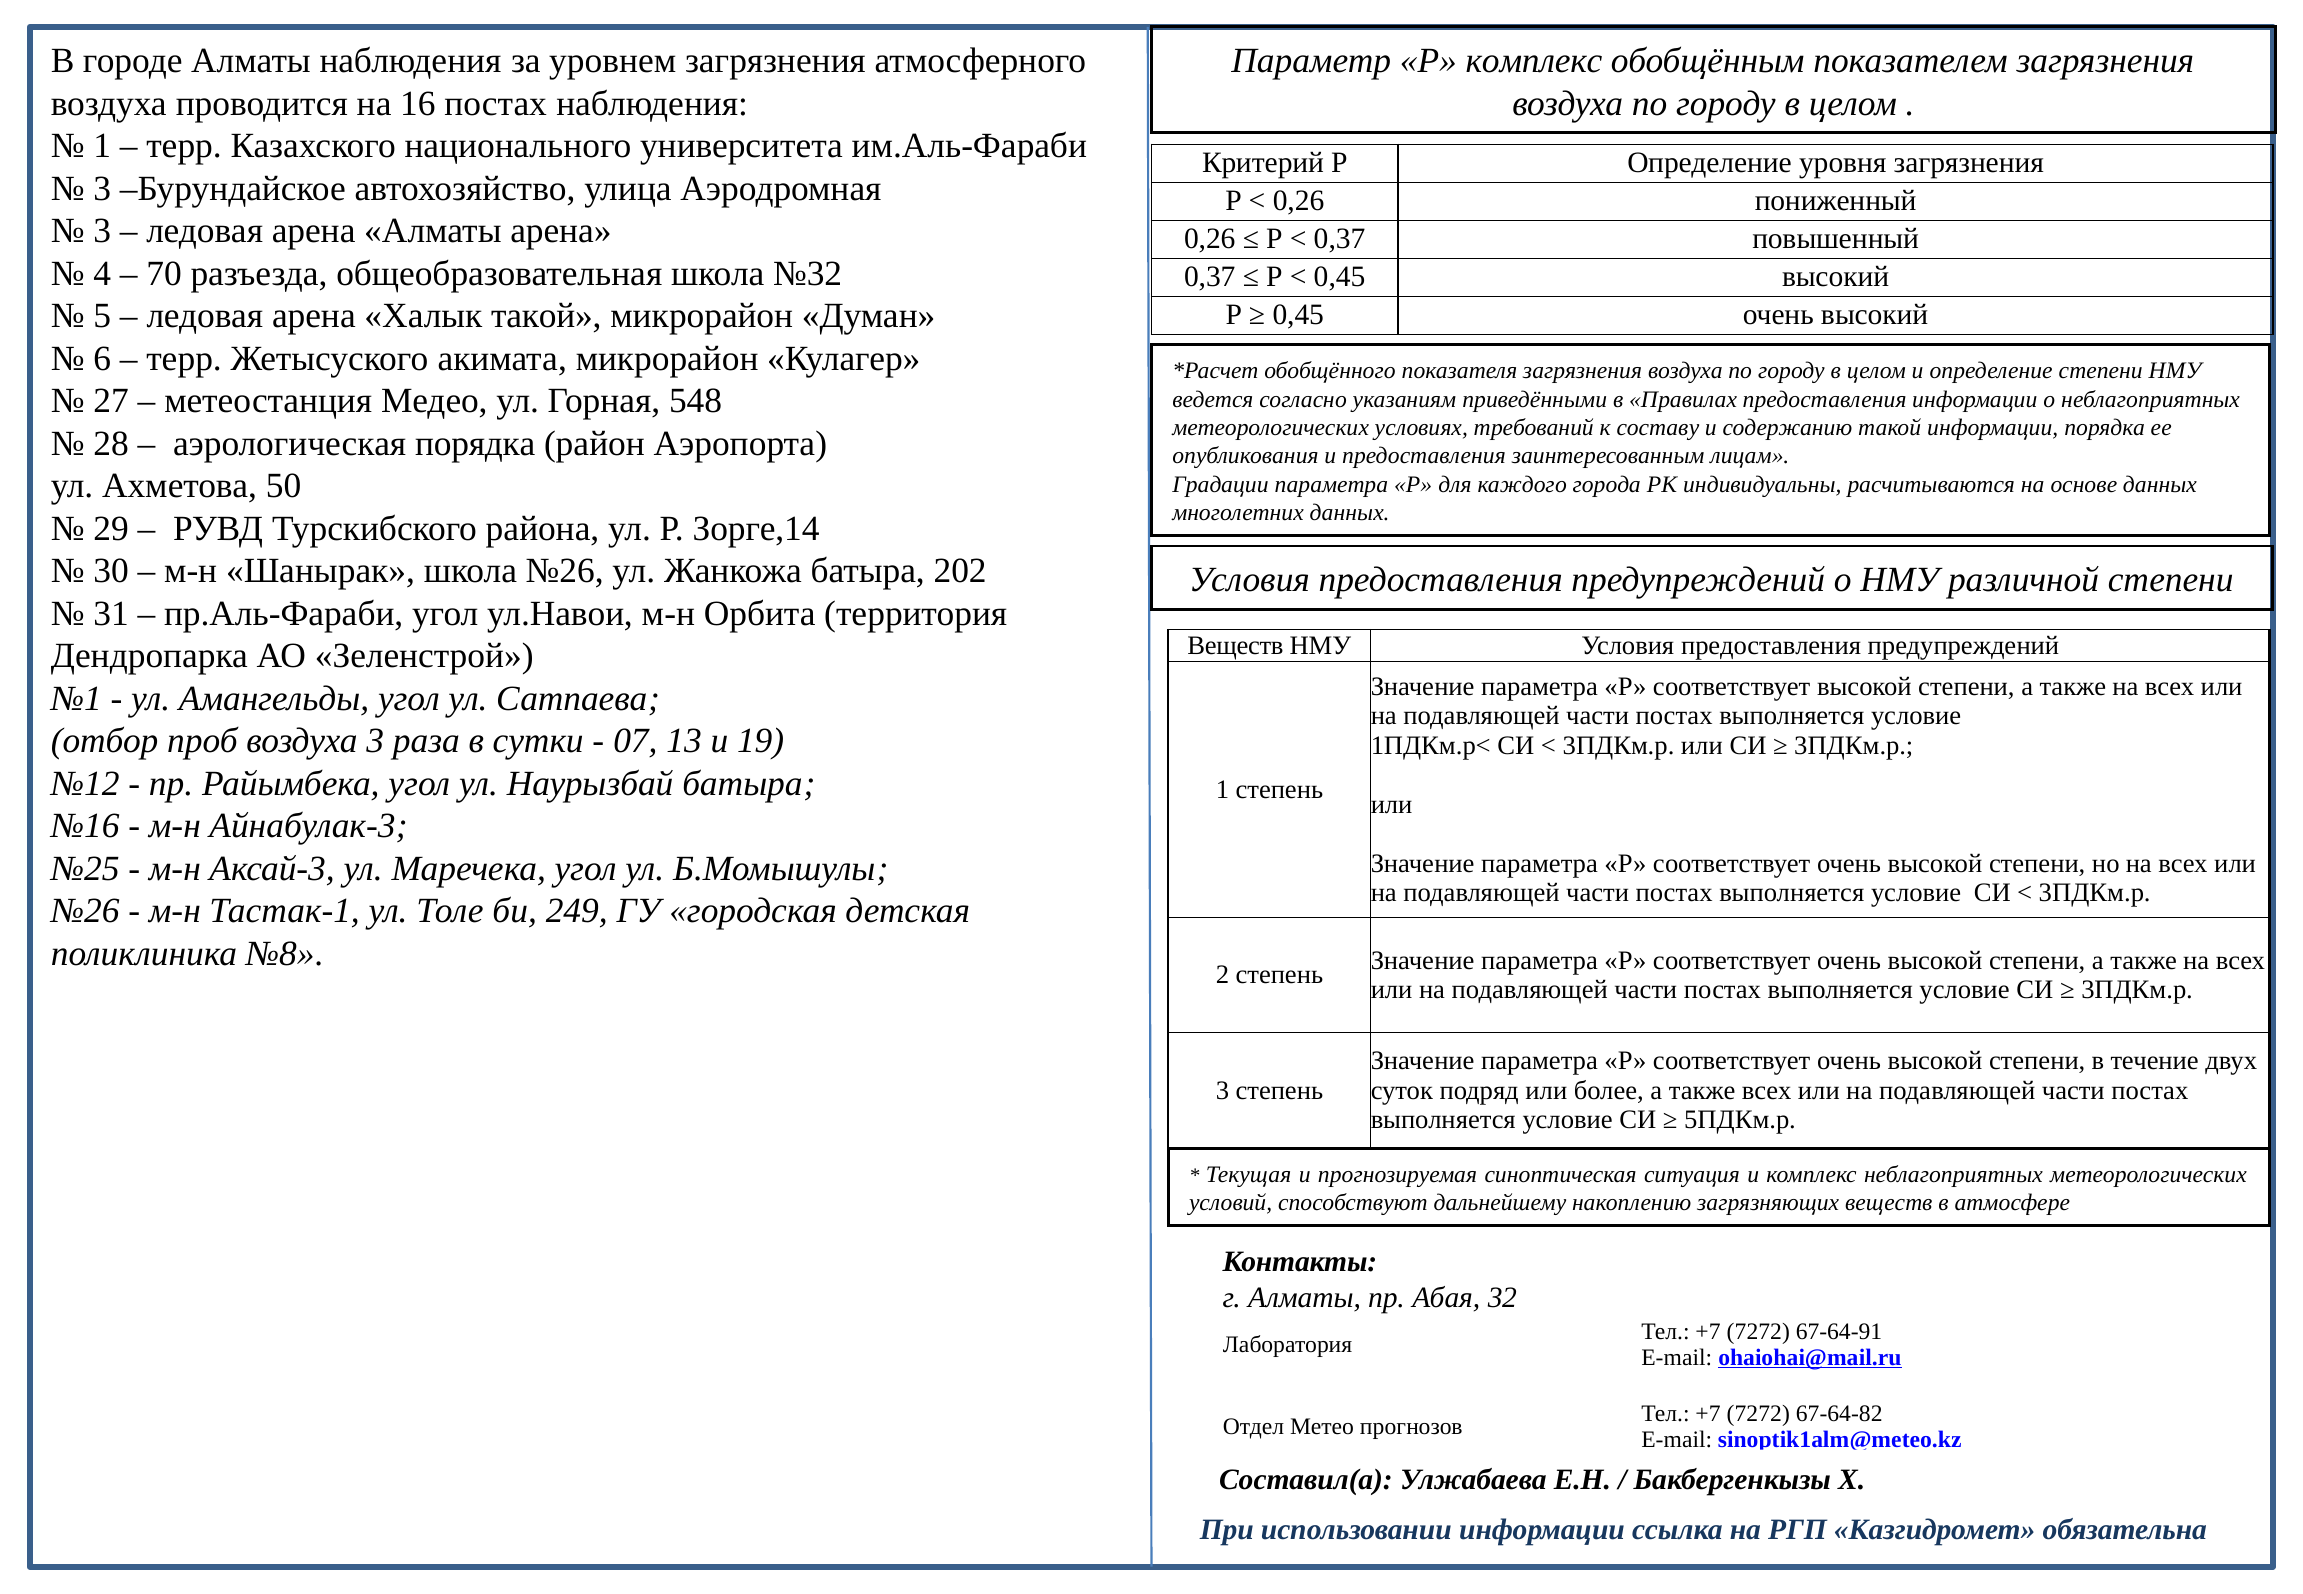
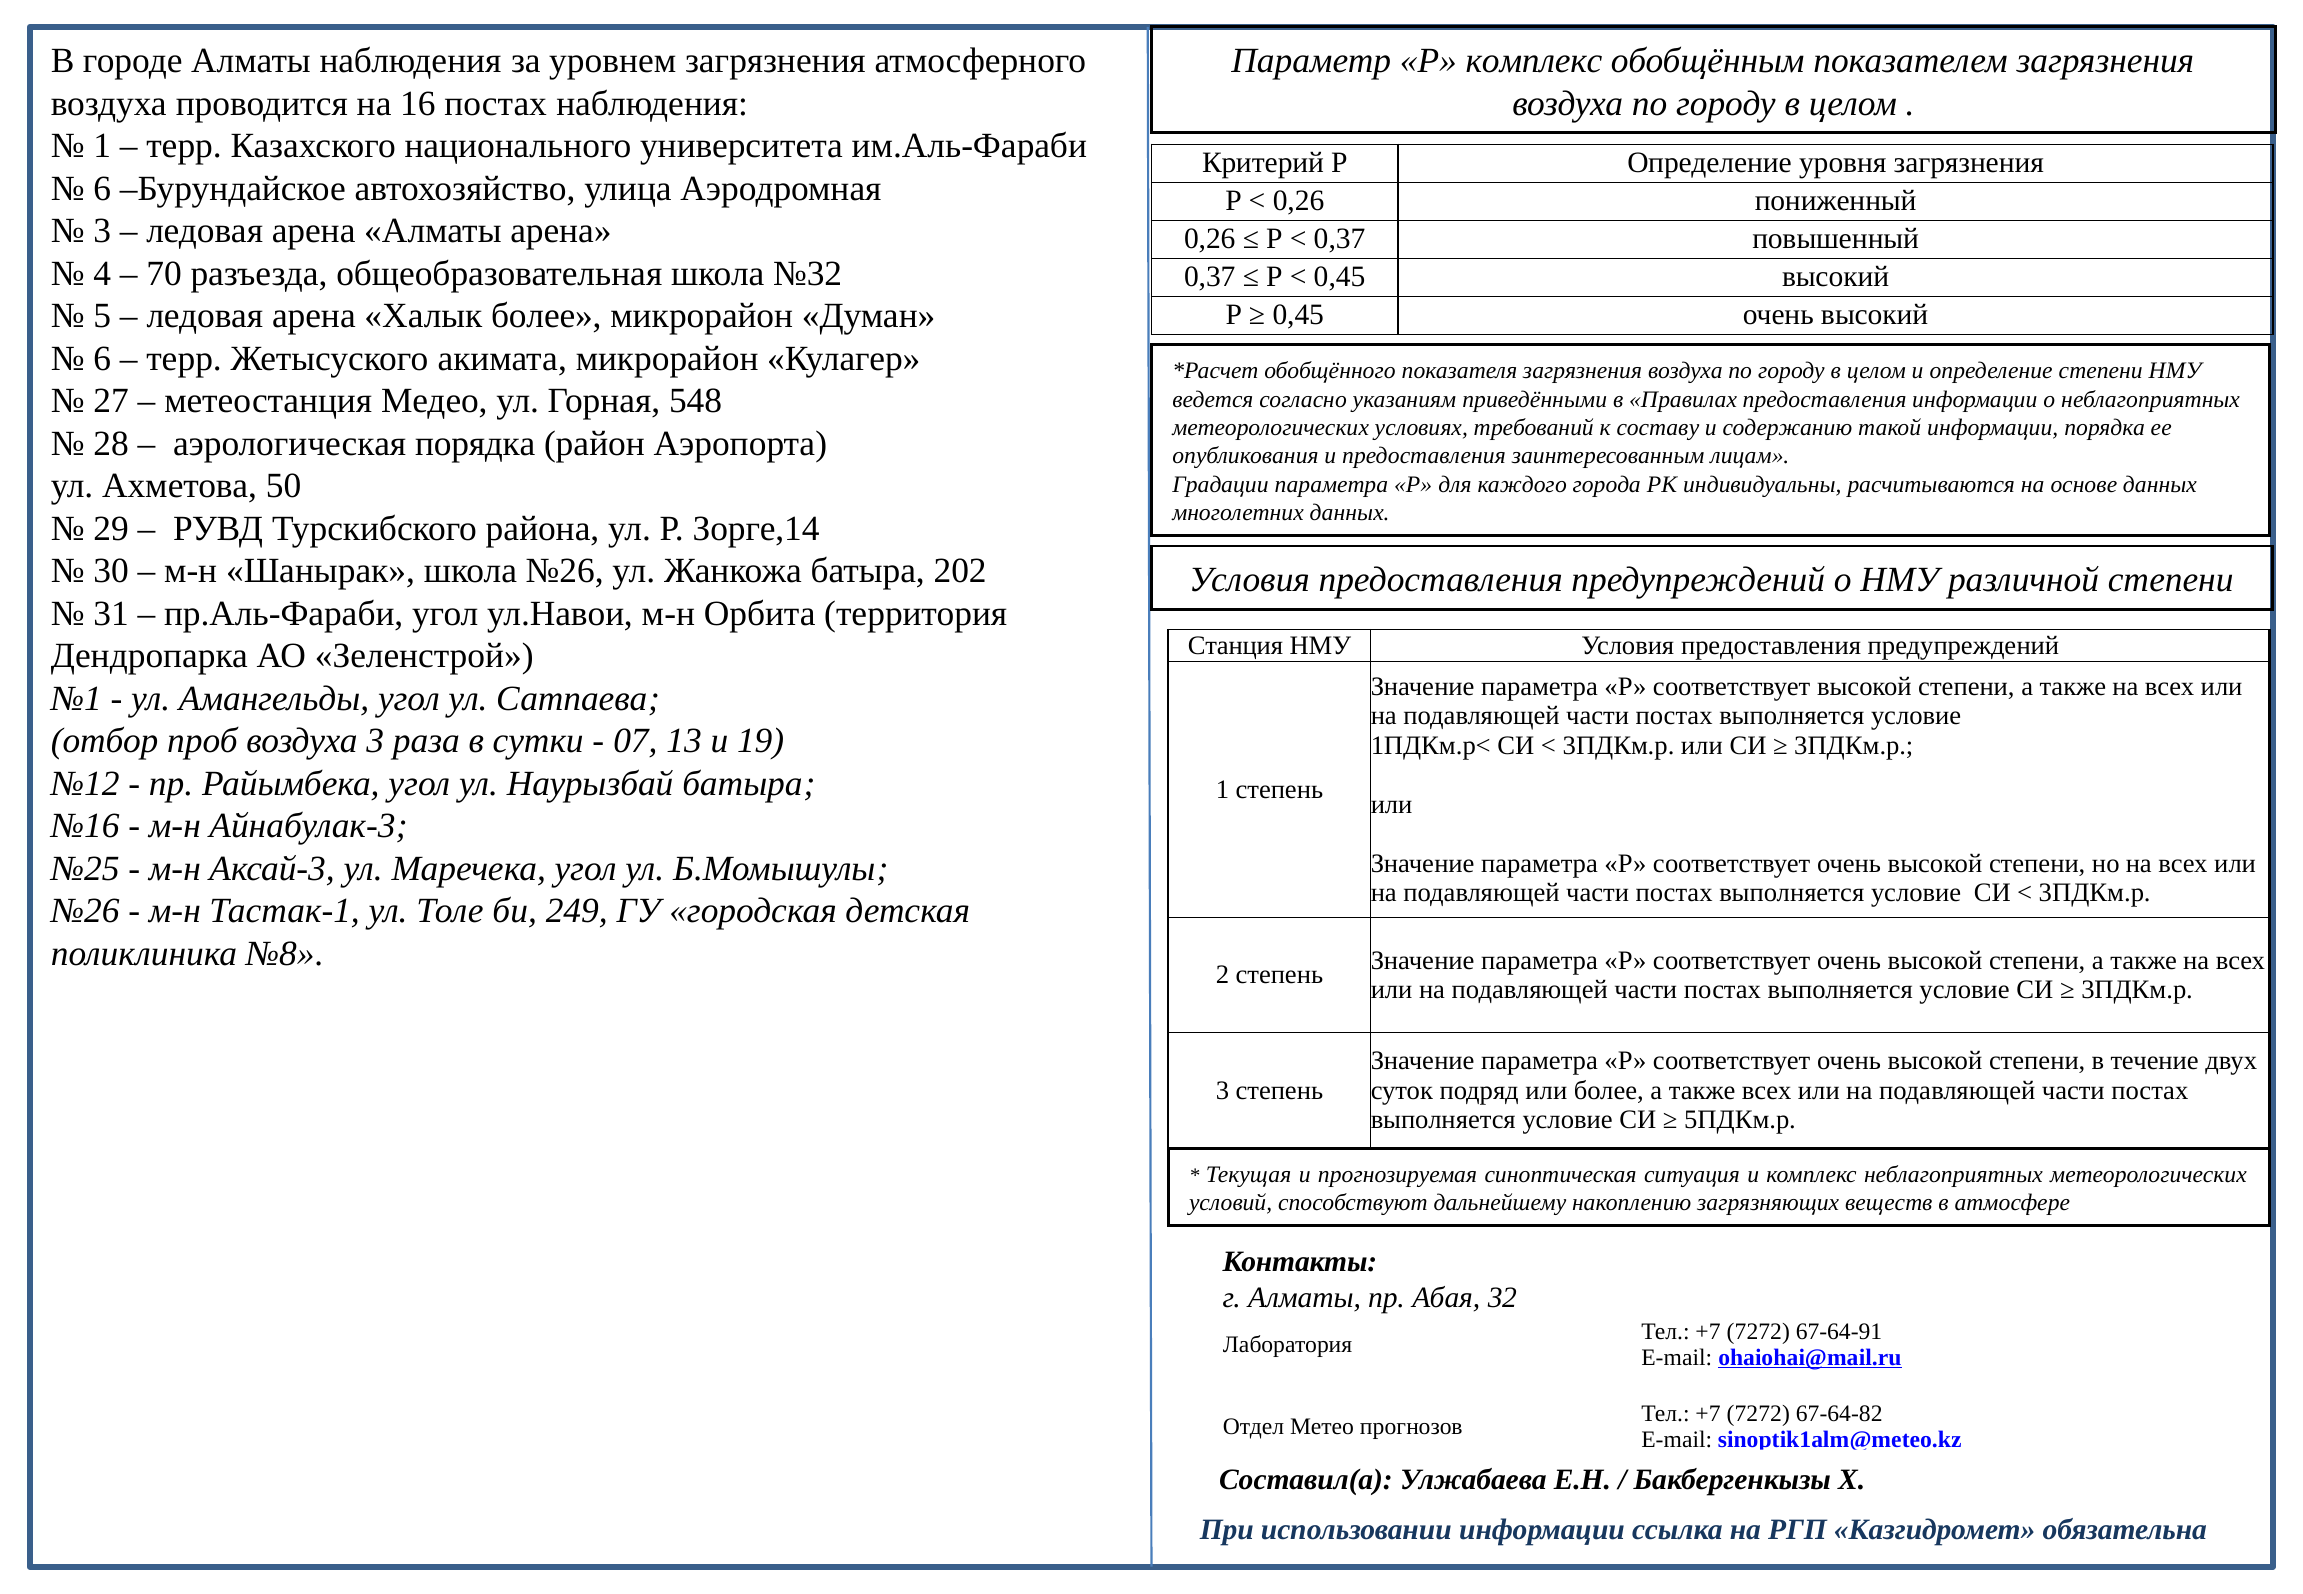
3 at (102, 189): 3 -> 6
Халык такой: такой -> более
Веществ at (1235, 646): Веществ -> Станция
